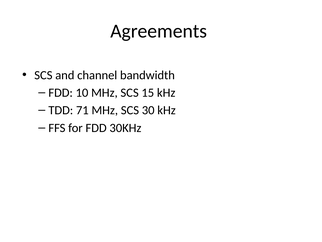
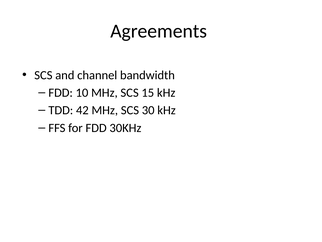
71: 71 -> 42
